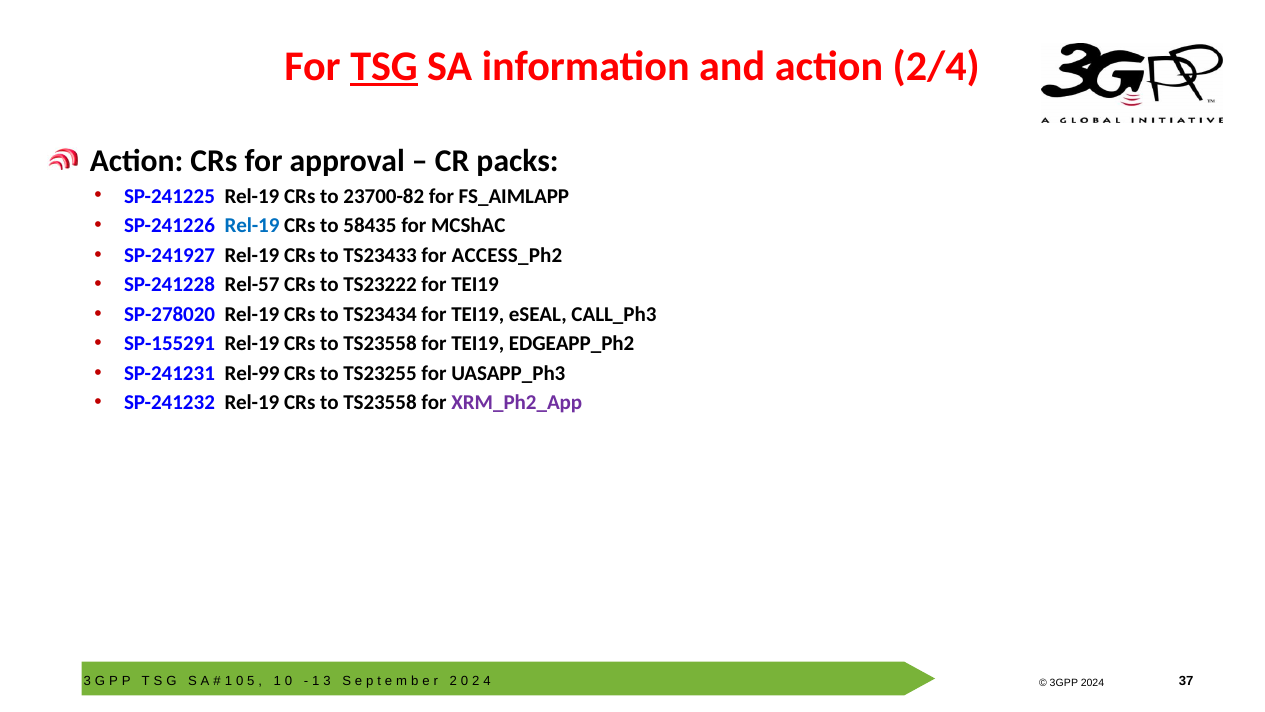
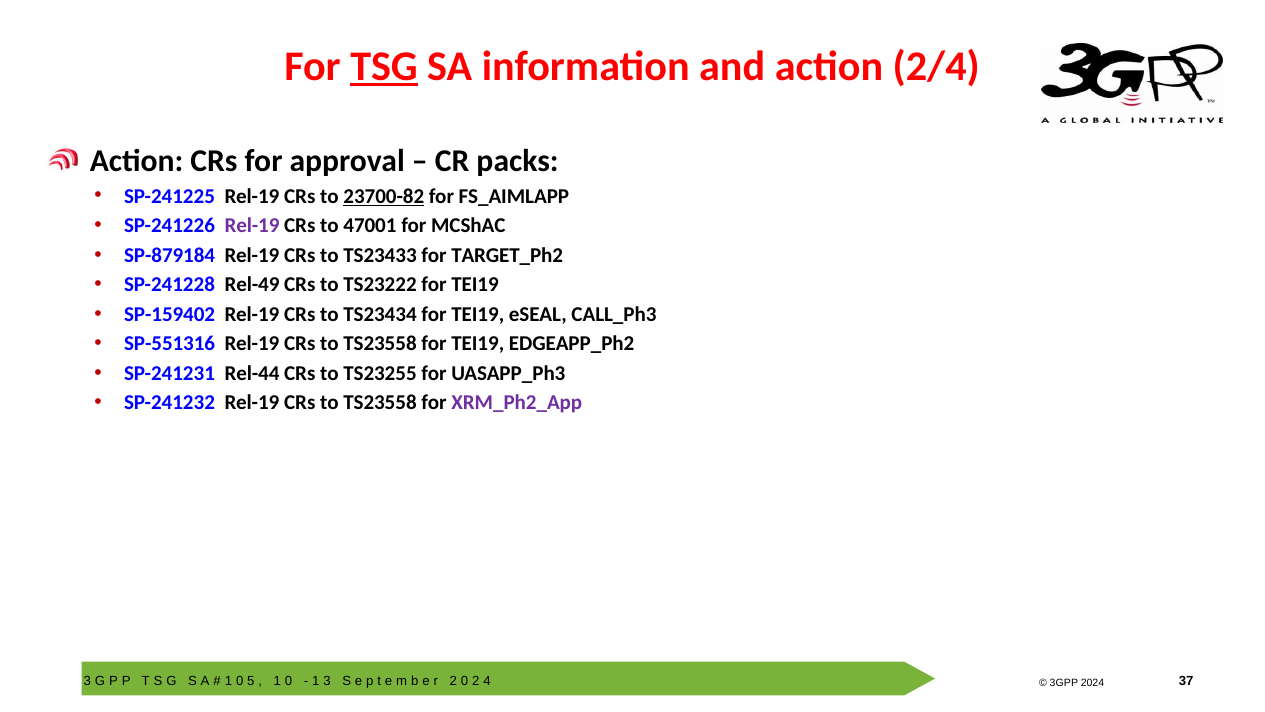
23700-82 underline: none -> present
Rel-19 at (252, 226) colour: blue -> purple
58435: 58435 -> 47001
SP-241927: SP-241927 -> SP-879184
ACCESS_Ph2: ACCESS_Ph2 -> TARGET_Ph2
Rel-57: Rel-57 -> Rel-49
SP-278020: SP-278020 -> SP-159402
SP-155291: SP-155291 -> SP-551316
Rel-99: Rel-99 -> Rel-44
